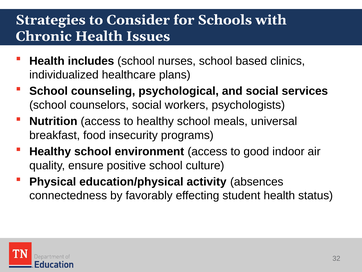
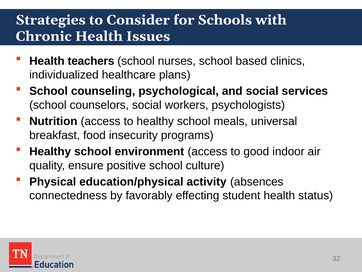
includes: includes -> teachers
